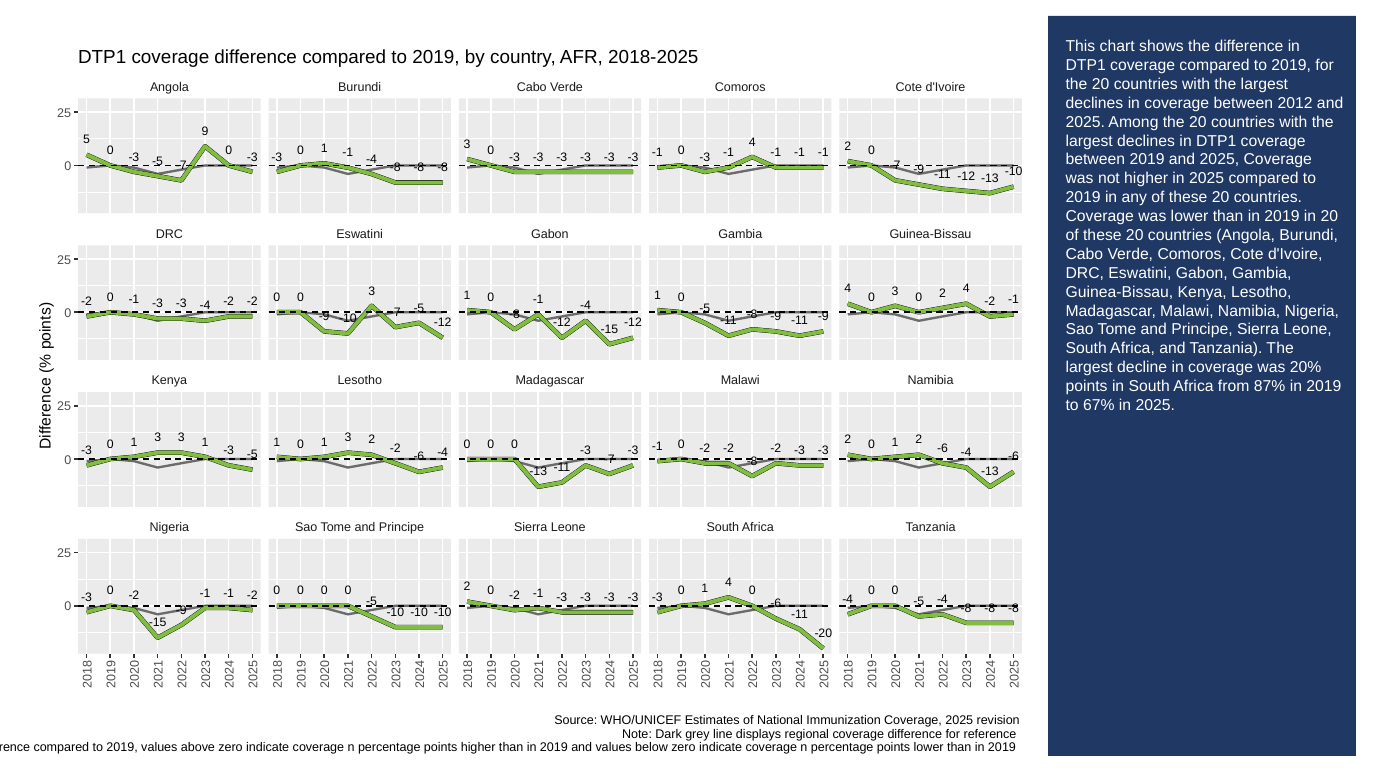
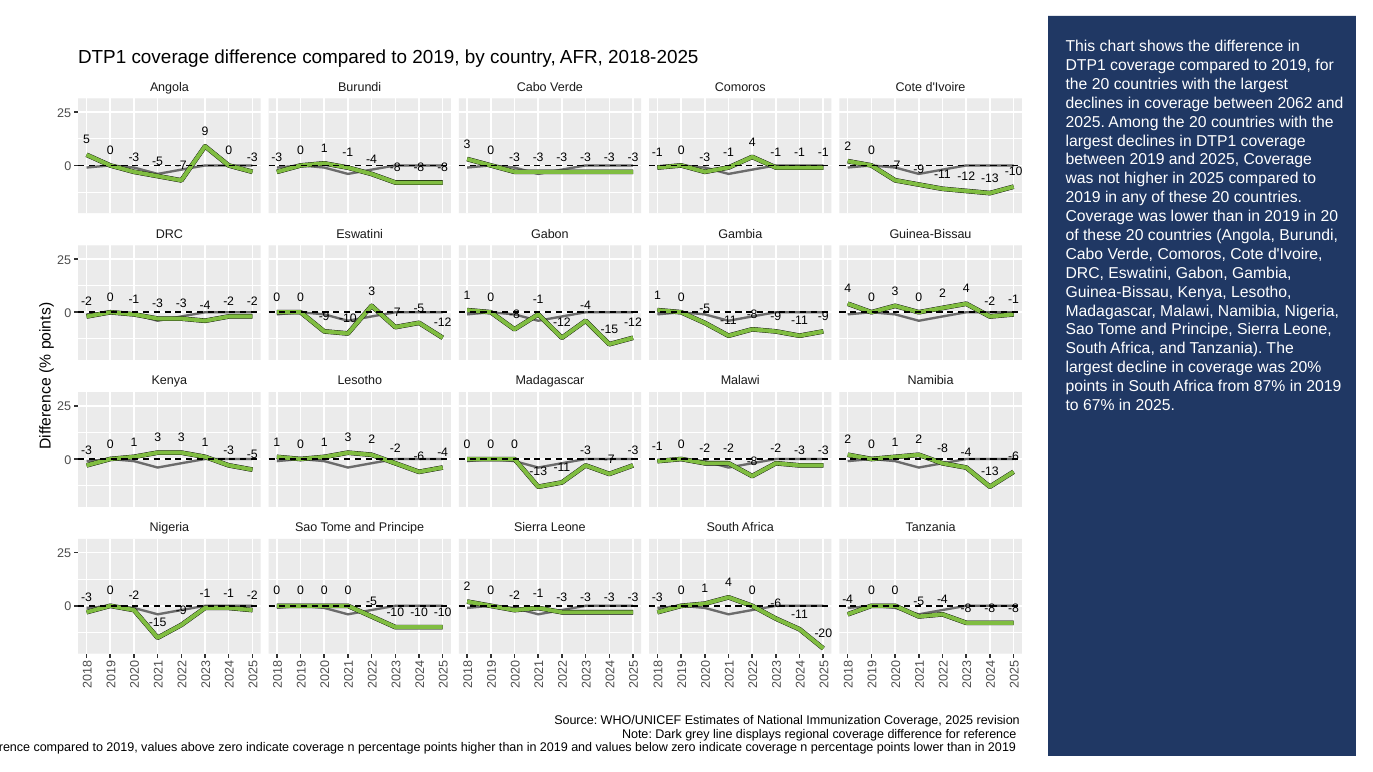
2012: 2012 -> 2062
-6 at (942, 449): -6 -> -8
